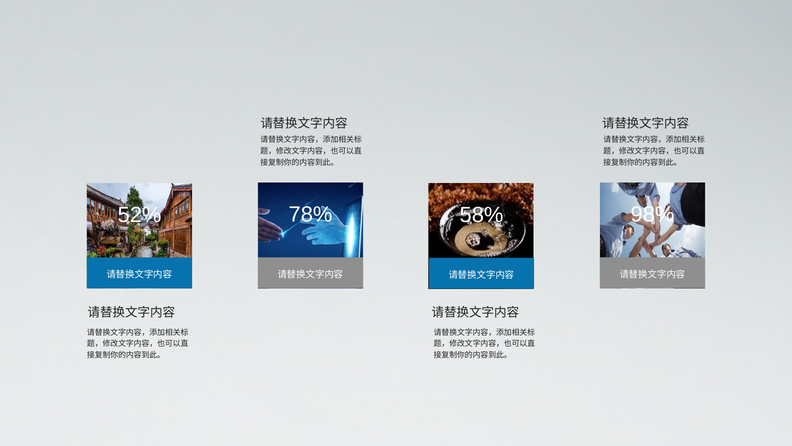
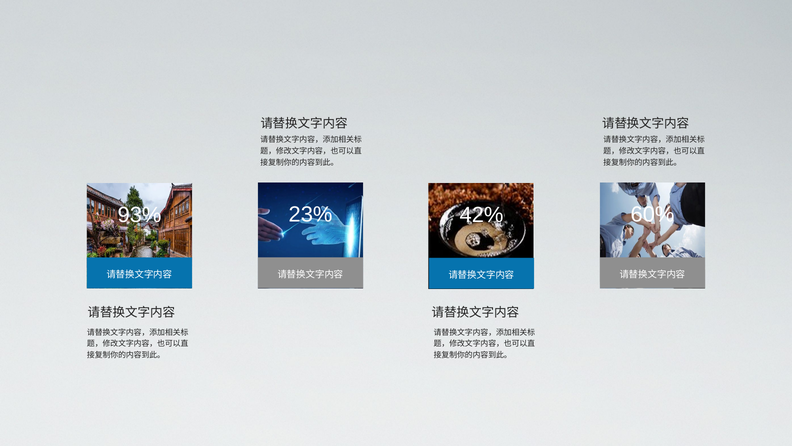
78%: 78% -> 23%
98%: 98% -> 60%
52%: 52% -> 93%
58%: 58% -> 42%
